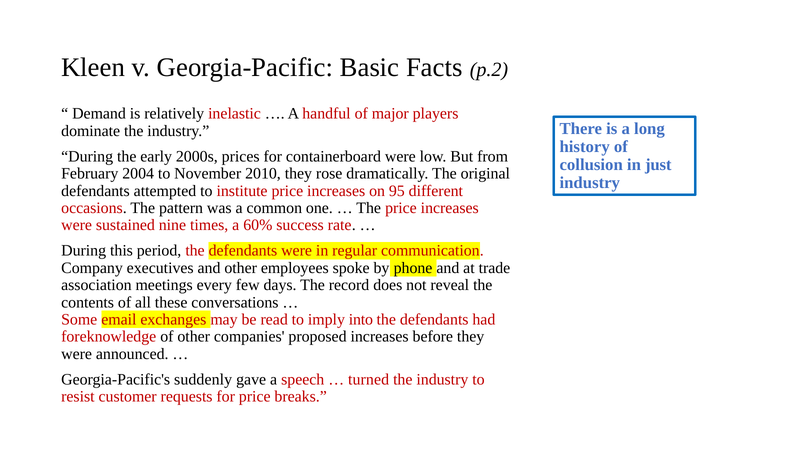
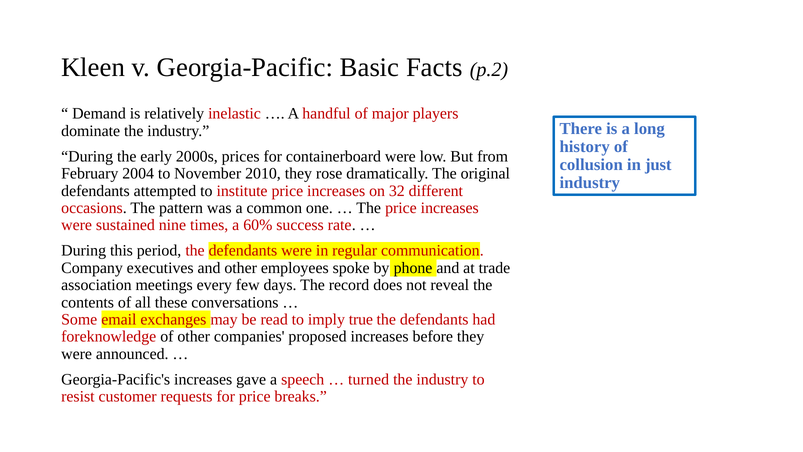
95: 95 -> 32
into: into -> true
Georgia-Pacific's suddenly: suddenly -> increases
